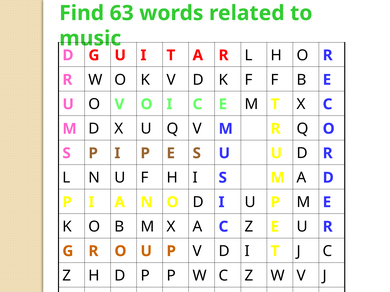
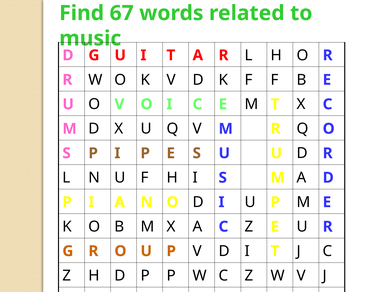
63: 63 -> 67
